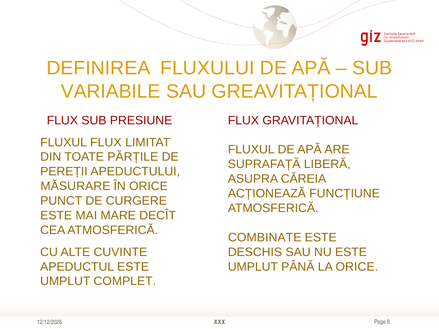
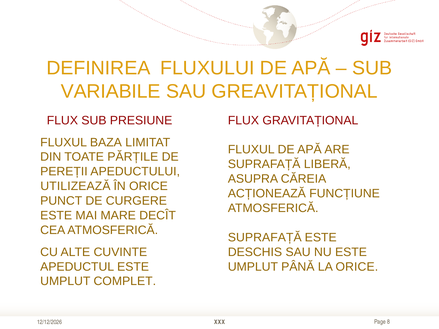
FLUXUL FLUX: FLUX -> BAZA
MĂSURARE: MĂSURARE -> UTILIZEAZĂ
COMBINATE at (265, 238): COMBINATE -> SUPRAFAȚĂ
